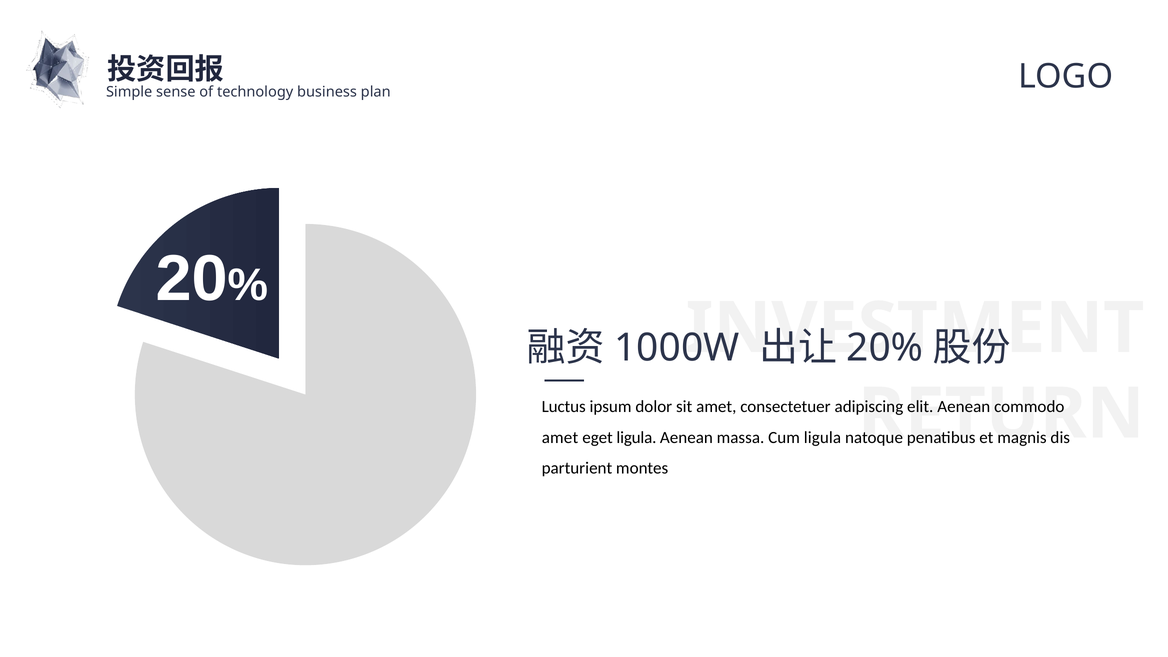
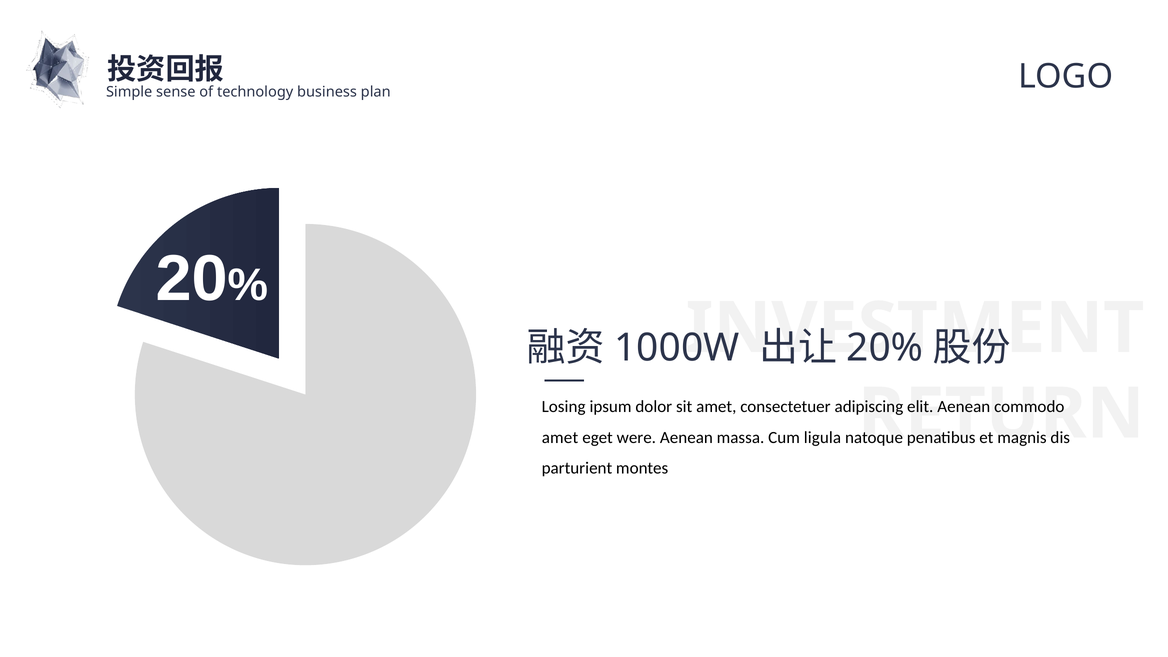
Luctus: Luctus -> Losing
eget ligula: ligula -> were
